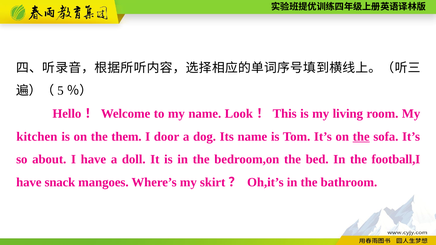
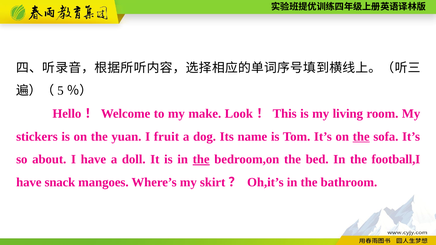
my name: name -> make
kitchen: kitchen -> stickers
them: them -> yuan
door: door -> fruit
the at (201, 160) underline: none -> present
